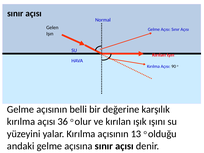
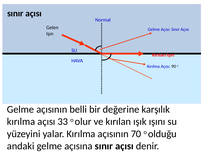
36: 36 -> 33
13: 13 -> 70
